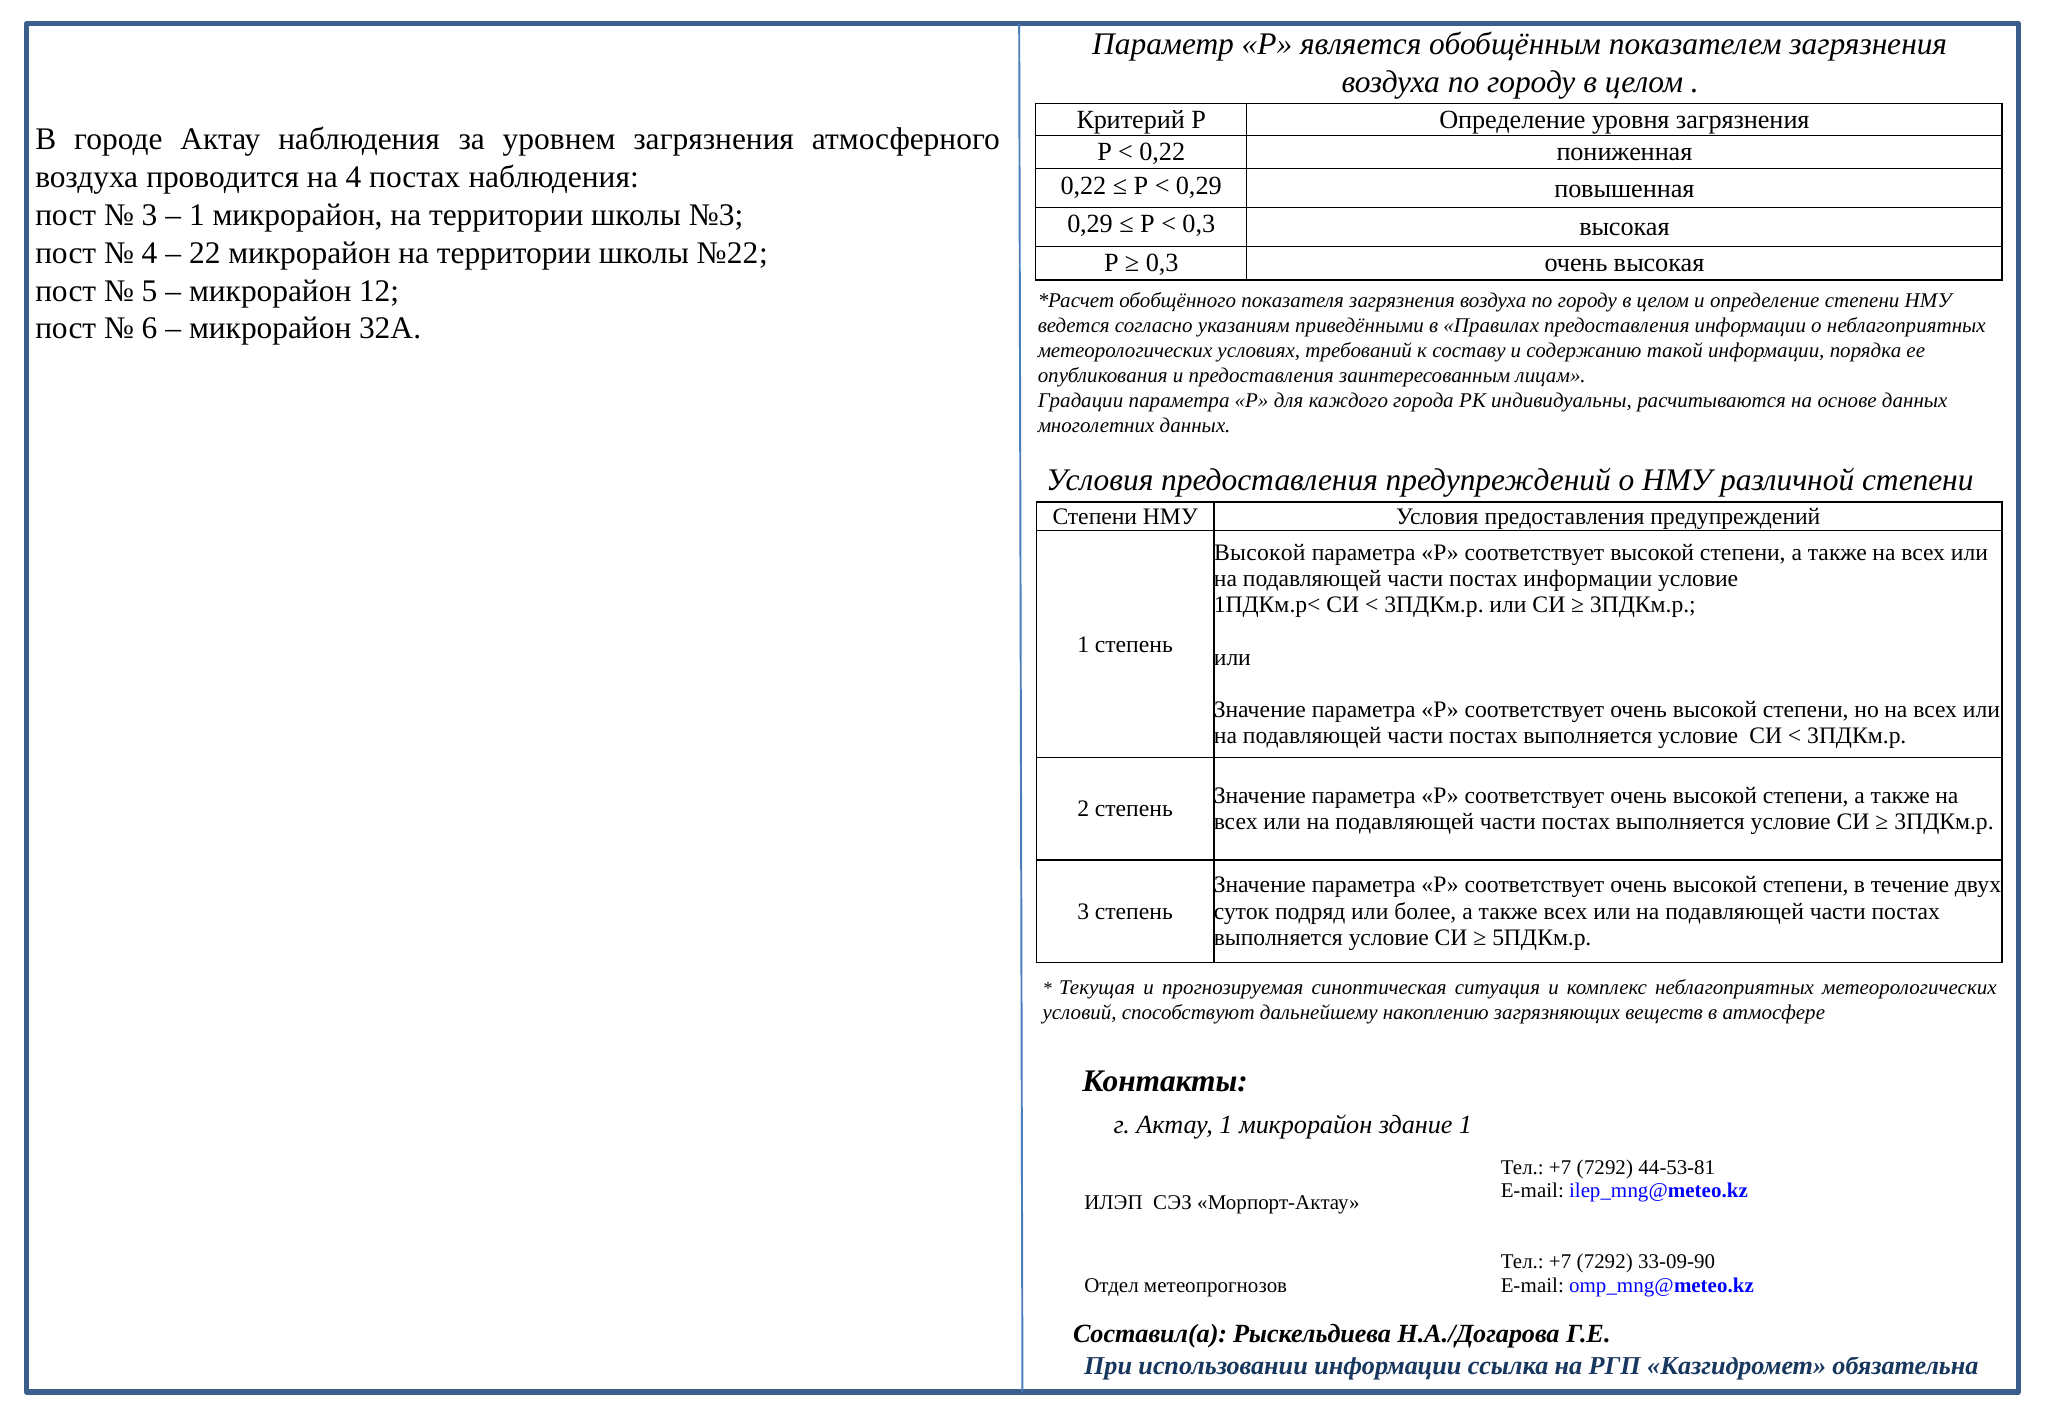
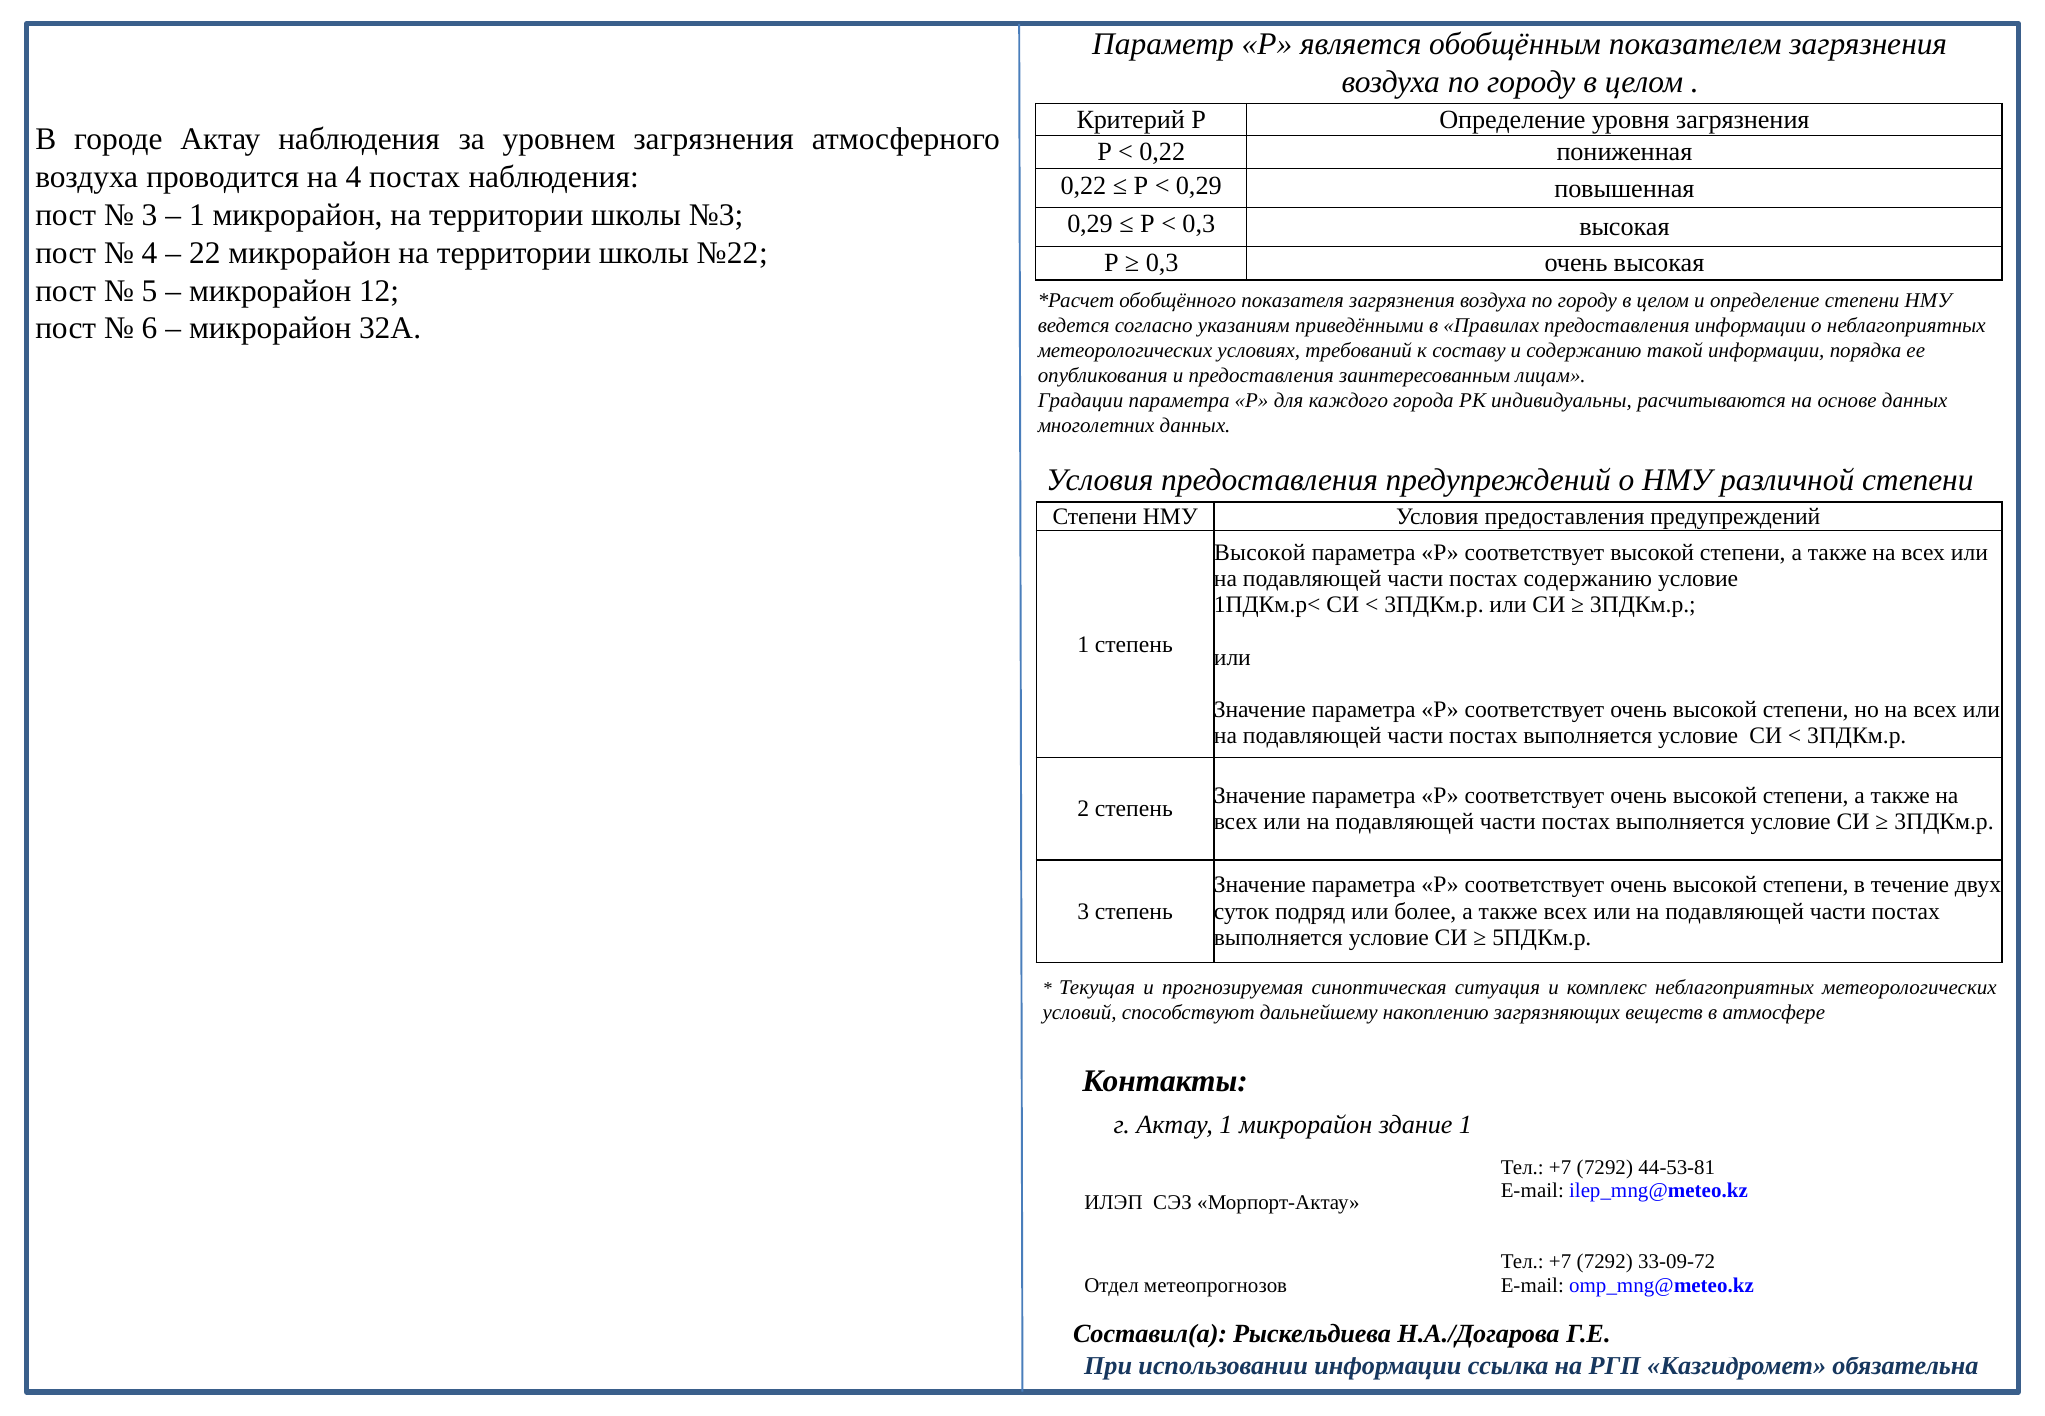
постах информации: информации -> содержанию
33-09-90: 33-09-90 -> 33-09-72
